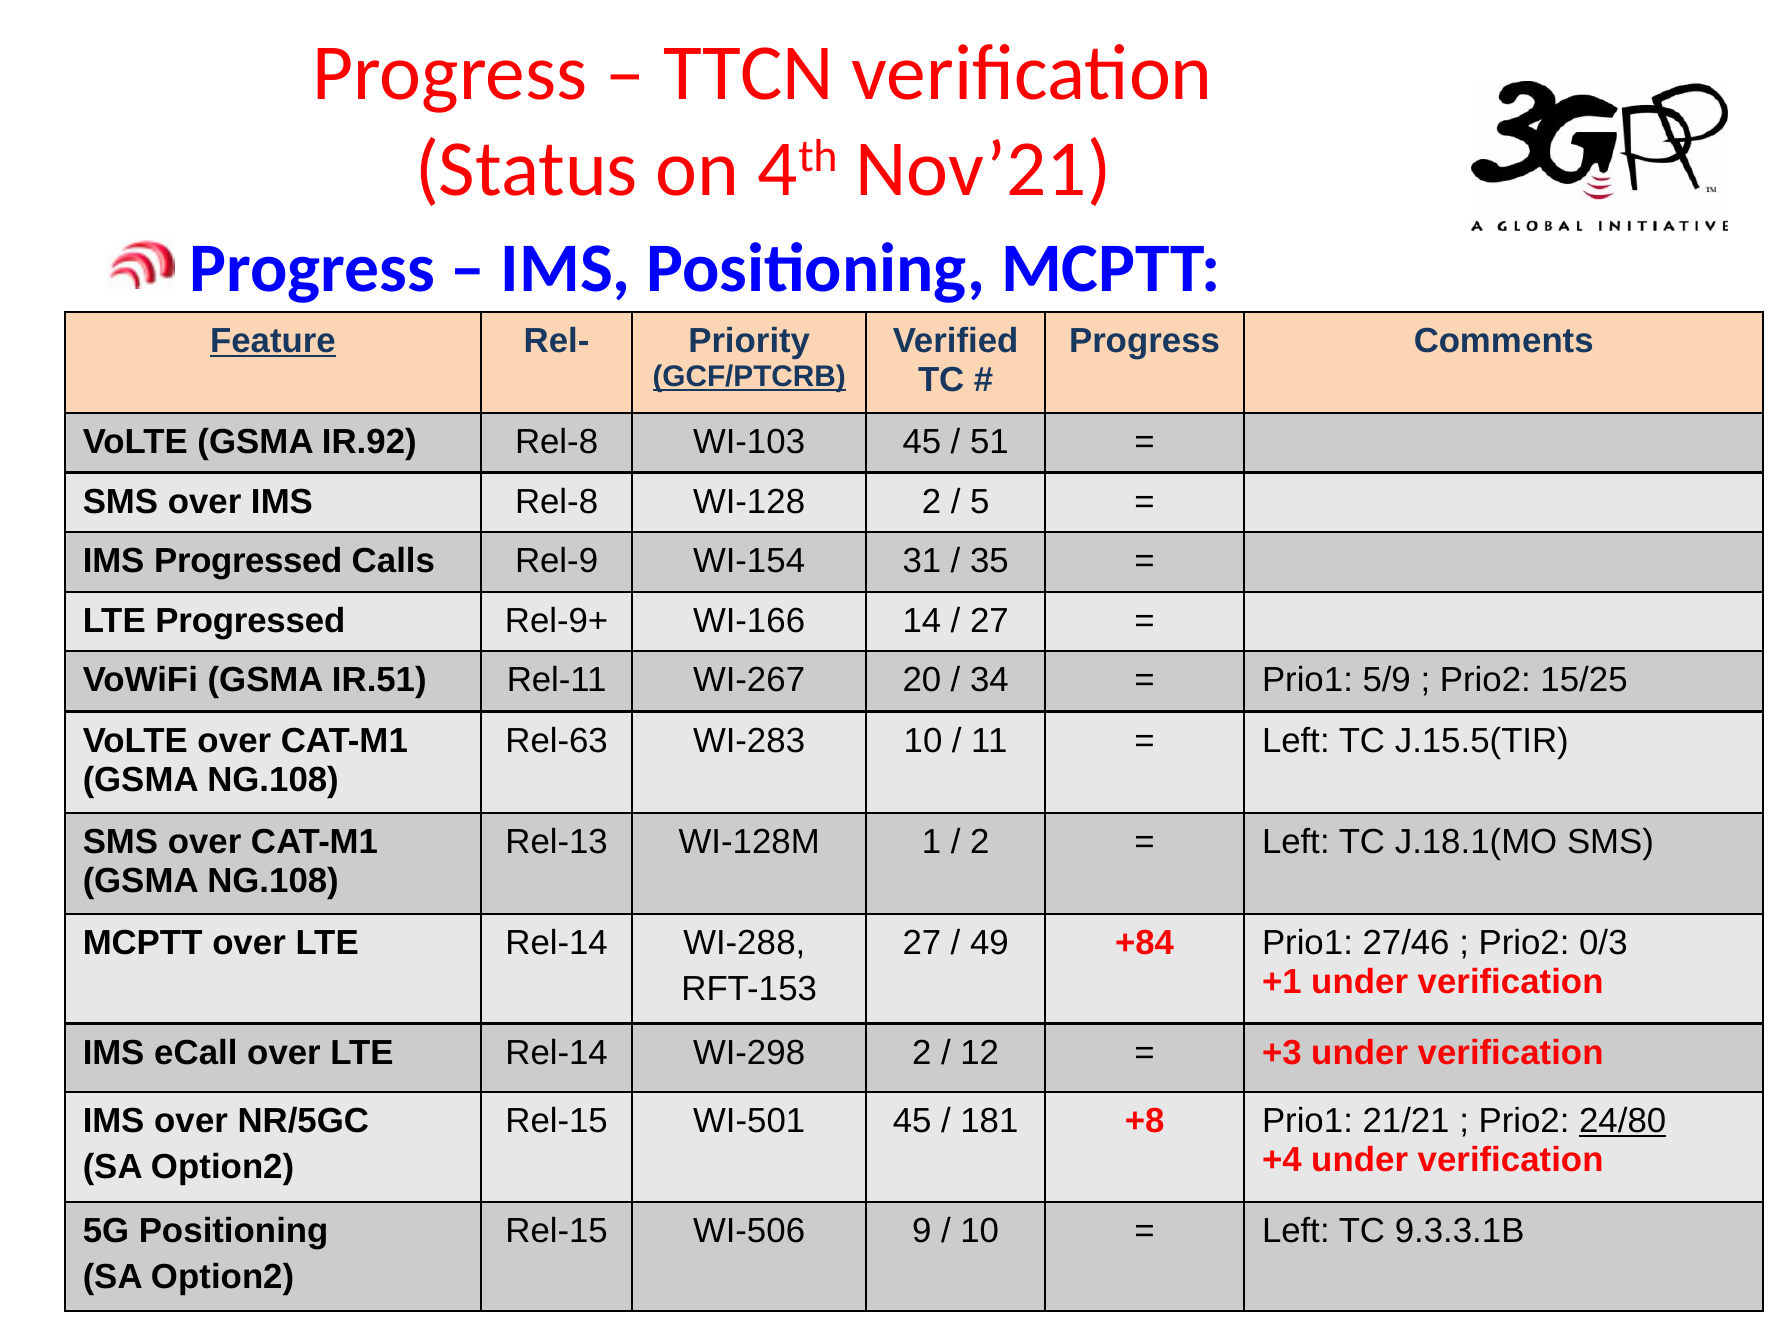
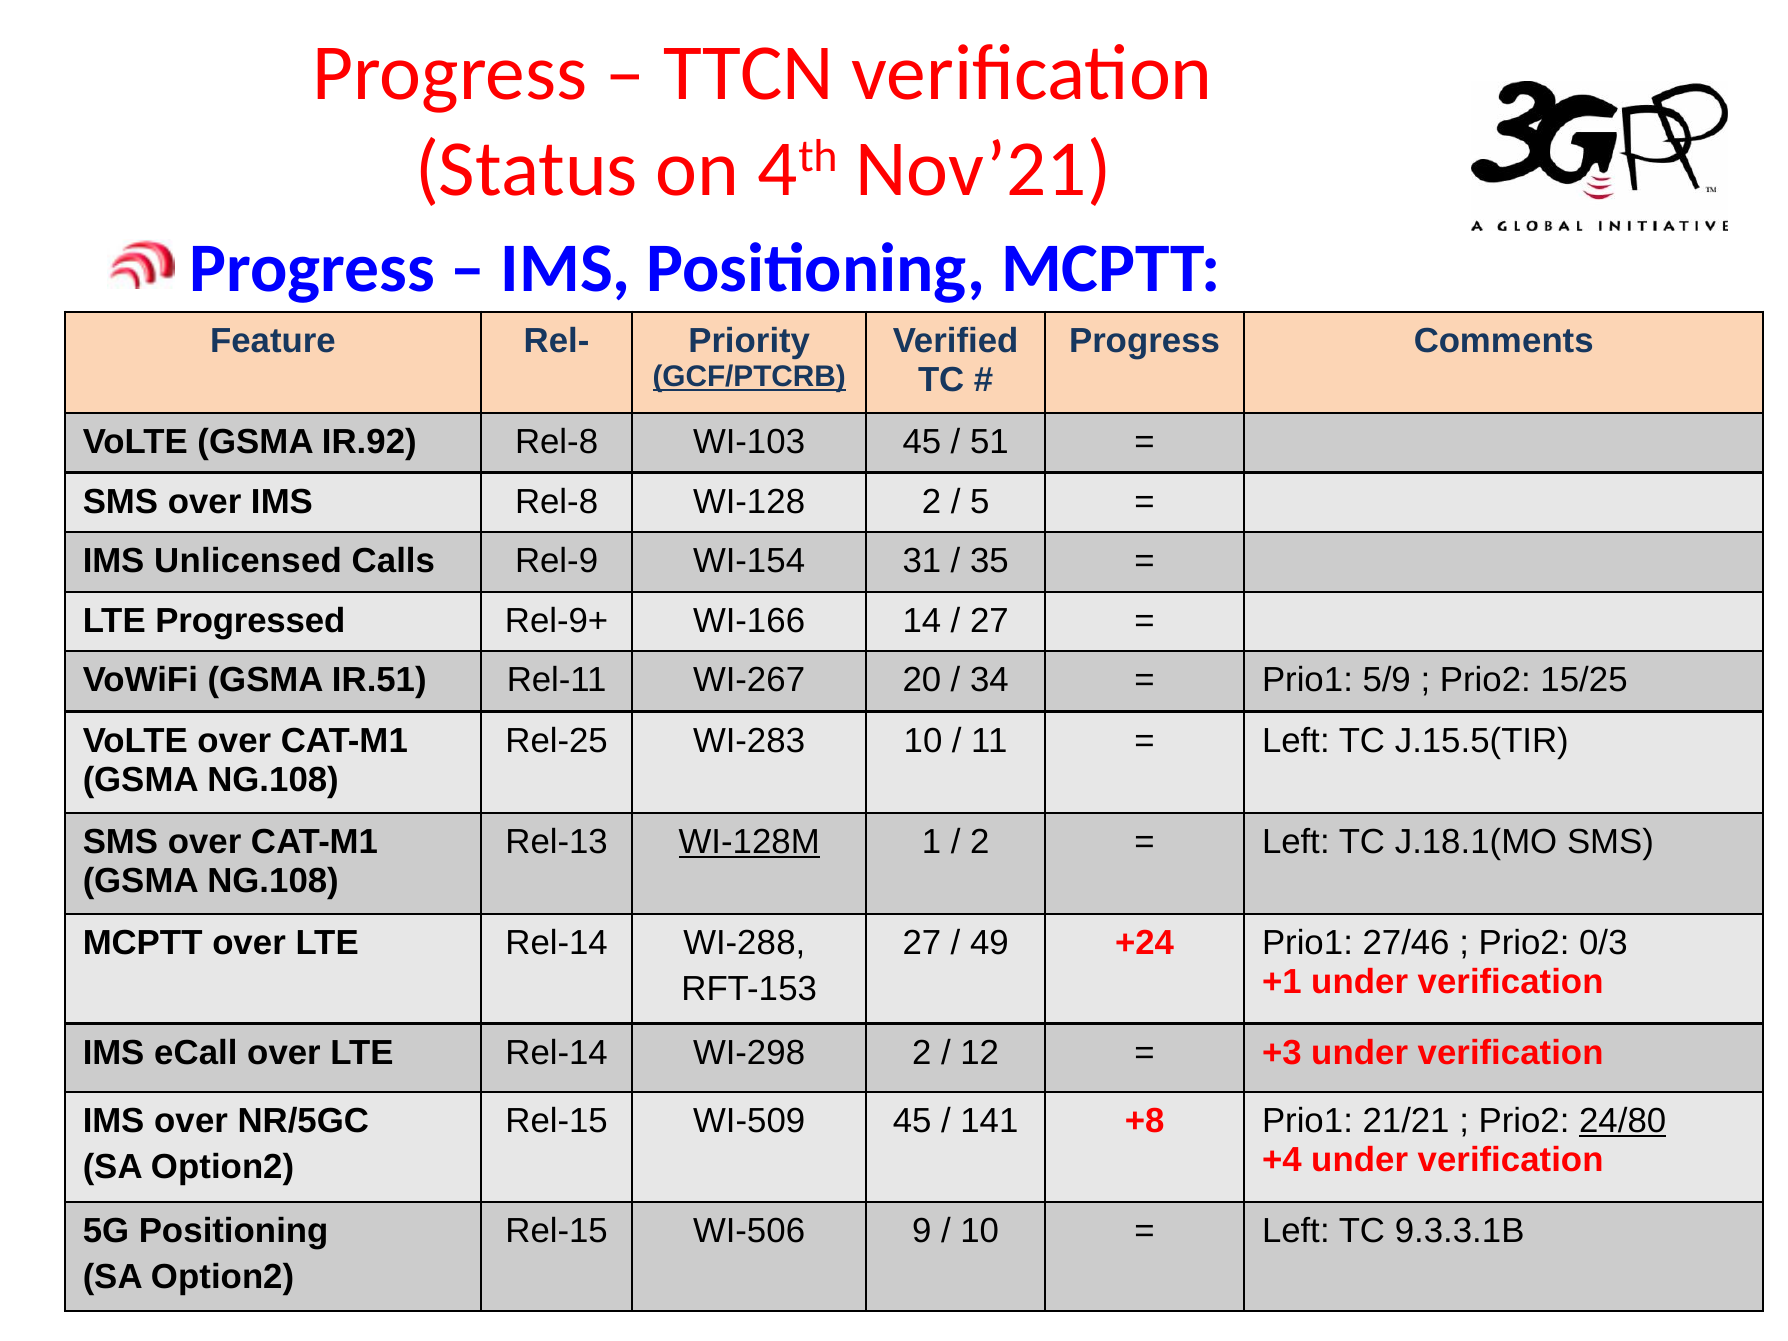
Feature underline: present -> none
IMS Progressed: Progressed -> Unlicensed
Rel-63: Rel-63 -> Rel-25
WI-128M underline: none -> present
+84: +84 -> +24
WI-501: WI-501 -> WI-509
181: 181 -> 141
